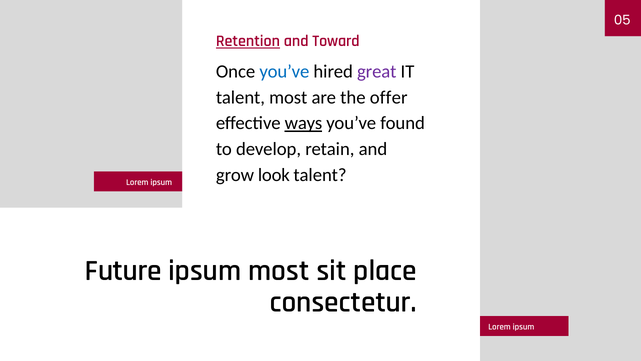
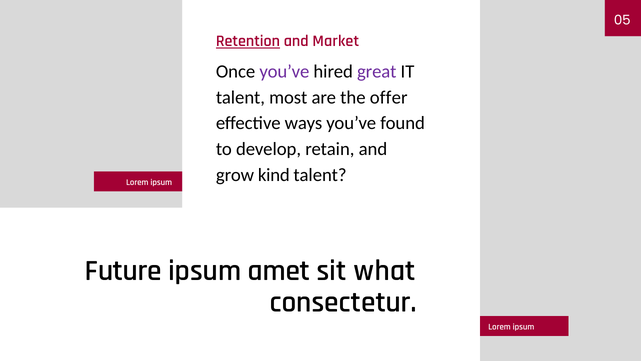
Toward: Toward -> Market
you’ve at (284, 71) colour: blue -> purple
ways underline: present -> none
look: look -> kind
ipsum most: most -> amet
place: place -> what
